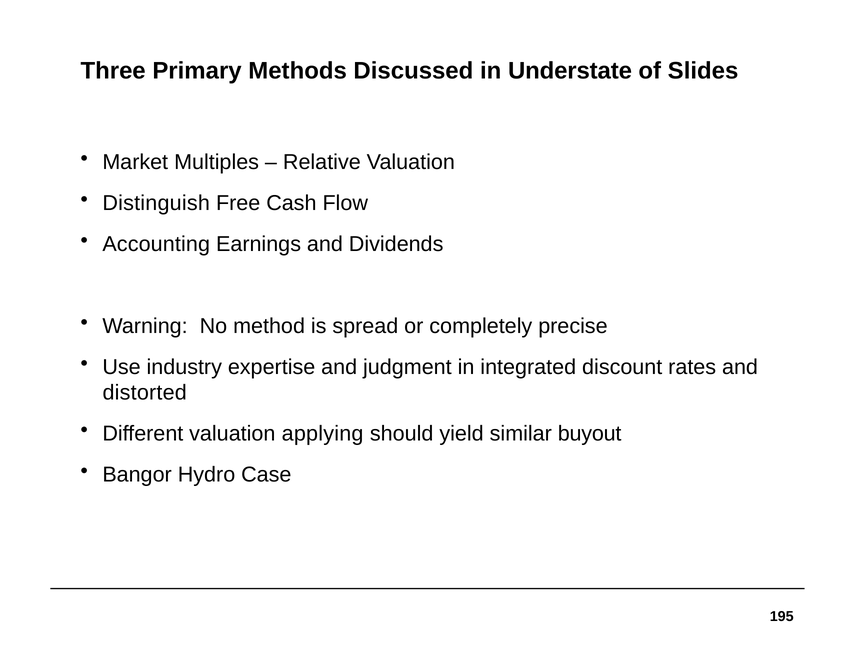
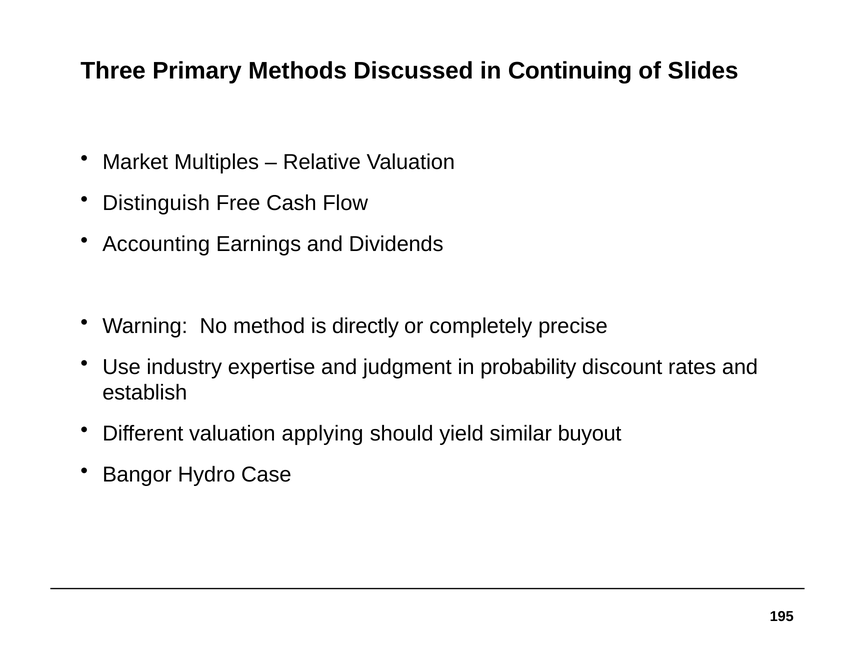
Understate: Understate -> Continuing
spread: spread -> directly
integrated: integrated -> probability
distorted: distorted -> establish
